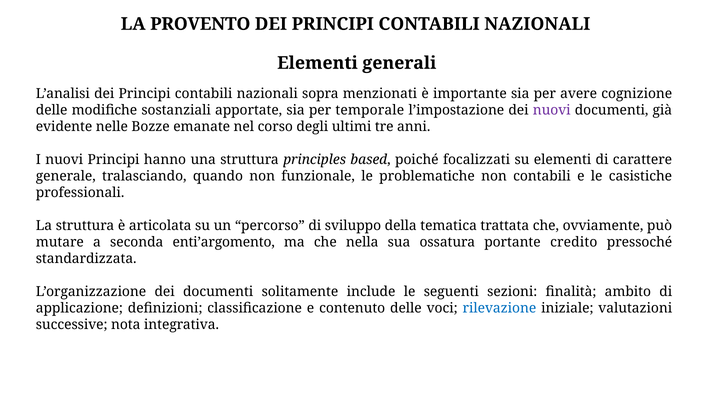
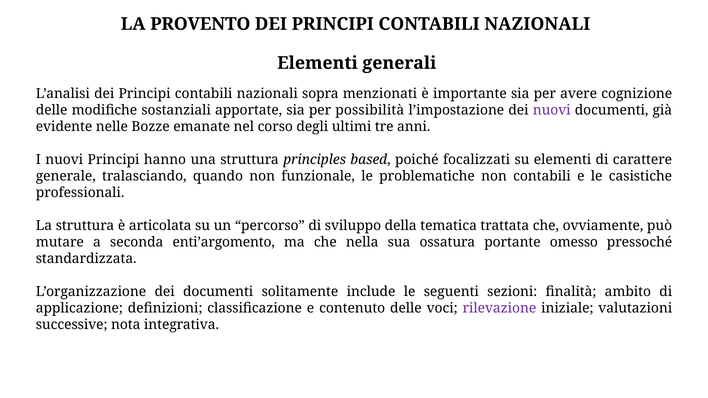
temporale: temporale -> possibilità
credito: credito -> omesso
rilevazione colour: blue -> purple
